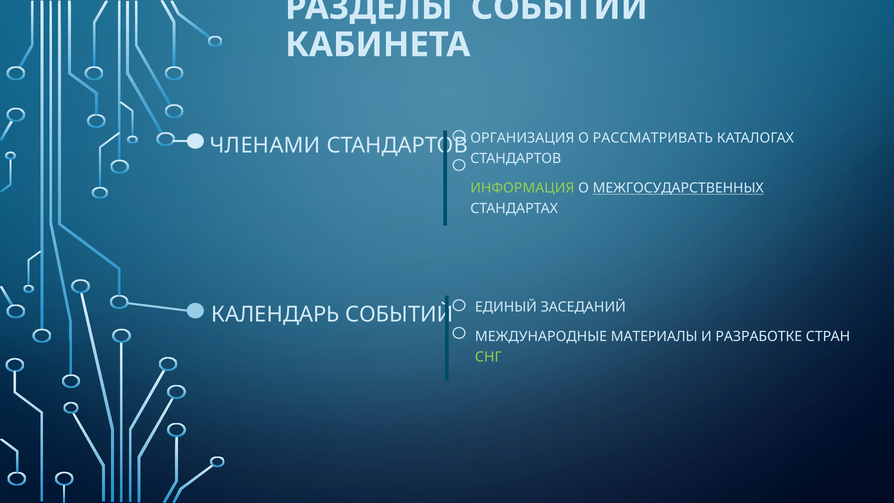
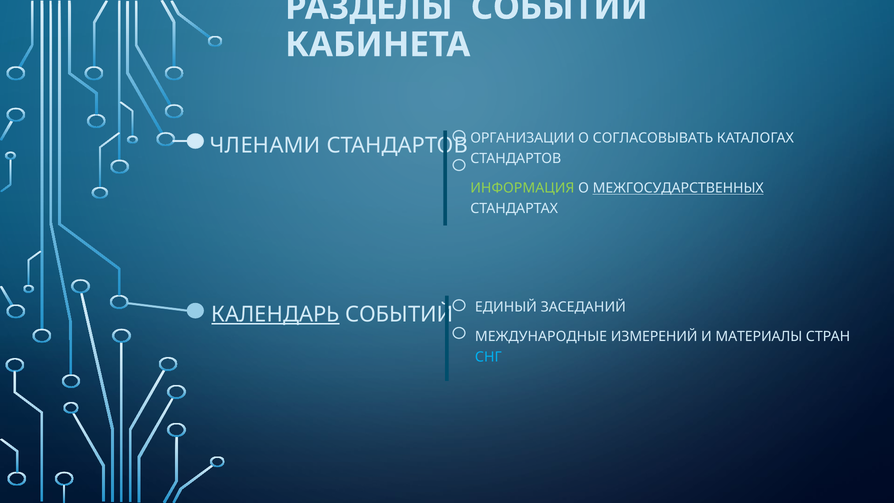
ОРГАНИЗАЦИЯ: ОРГАНИЗАЦИЯ -> ОРГАНИЗАЦИИ
РАССМАТРИВАТЬ: РАССМАТРИВАТЬ -> СОГЛАСОВЫВАТЬ
КАЛЕНДАРЬ underline: none -> present
МАТЕРИАЛЫ: МАТЕРИАЛЫ -> ИЗМЕРЕНИЙ
РАЗРАБОТКЕ: РАЗРАБОТКЕ -> МАТЕРИАЛЫ
СНГ colour: light green -> light blue
